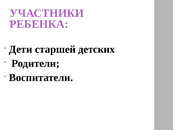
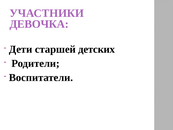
РЕБЕНКА: РЕБЕНКА -> ДЕВОЧКА
